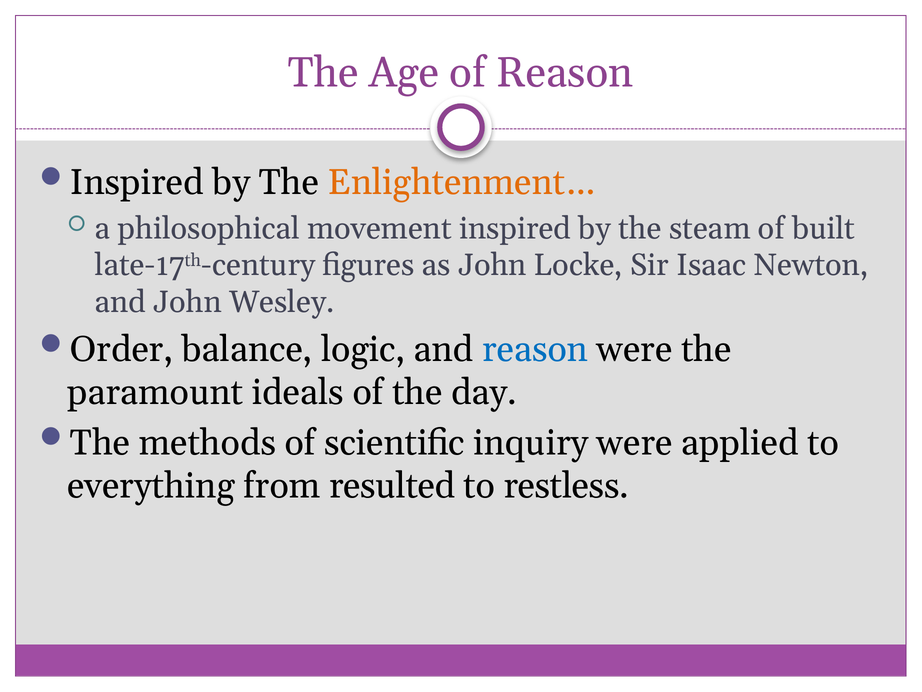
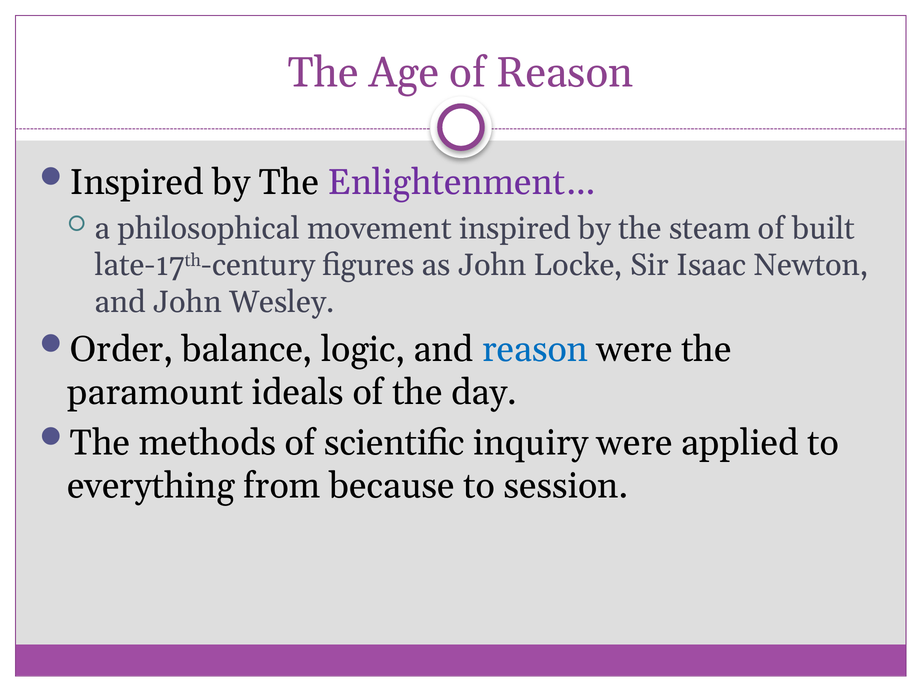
Enlightenment… colour: orange -> purple
resulted: resulted -> because
restless: restless -> session
